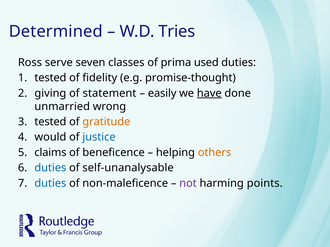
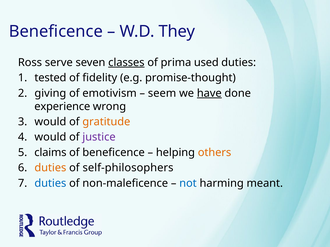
Determined at (56, 31): Determined -> Beneficence
Tries: Tries -> They
classes underline: none -> present
statement: statement -> emotivism
easily: easily -> seem
unmarried: unmarried -> experience
tested at (50, 122): tested -> would
justice colour: blue -> purple
duties at (50, 168) colour: blue -> orange
self-unanalysable: self-unanalysable -> self-philosophers
not colour: purple -> blue
points: points -> meant
